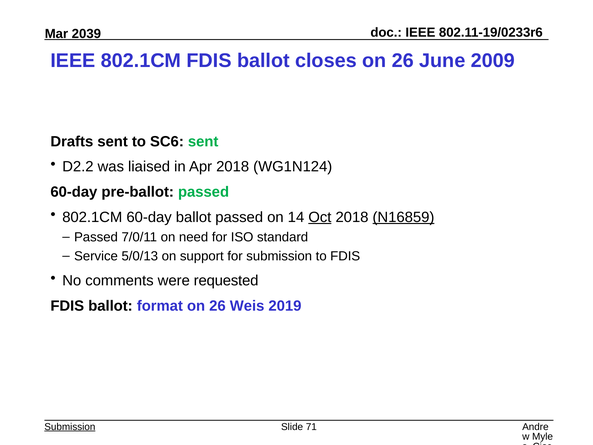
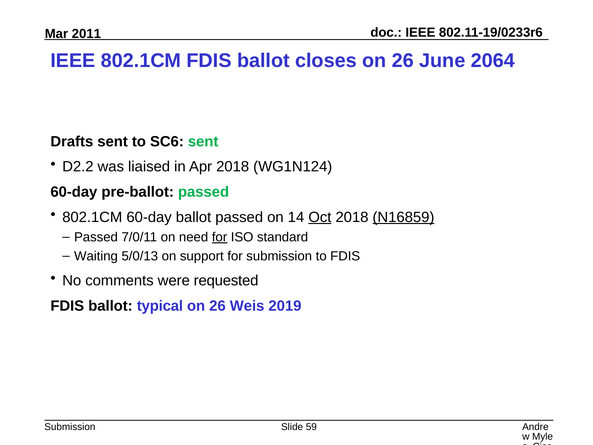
2039: 2039 -> 2011
2009: 2009 -> 2064
for at (220, 237) underline: none -> present
Service: Service -> Waiting
format: format -> typical
Submission at (70, 427) underline: present -> none
71: 71 -> 59
